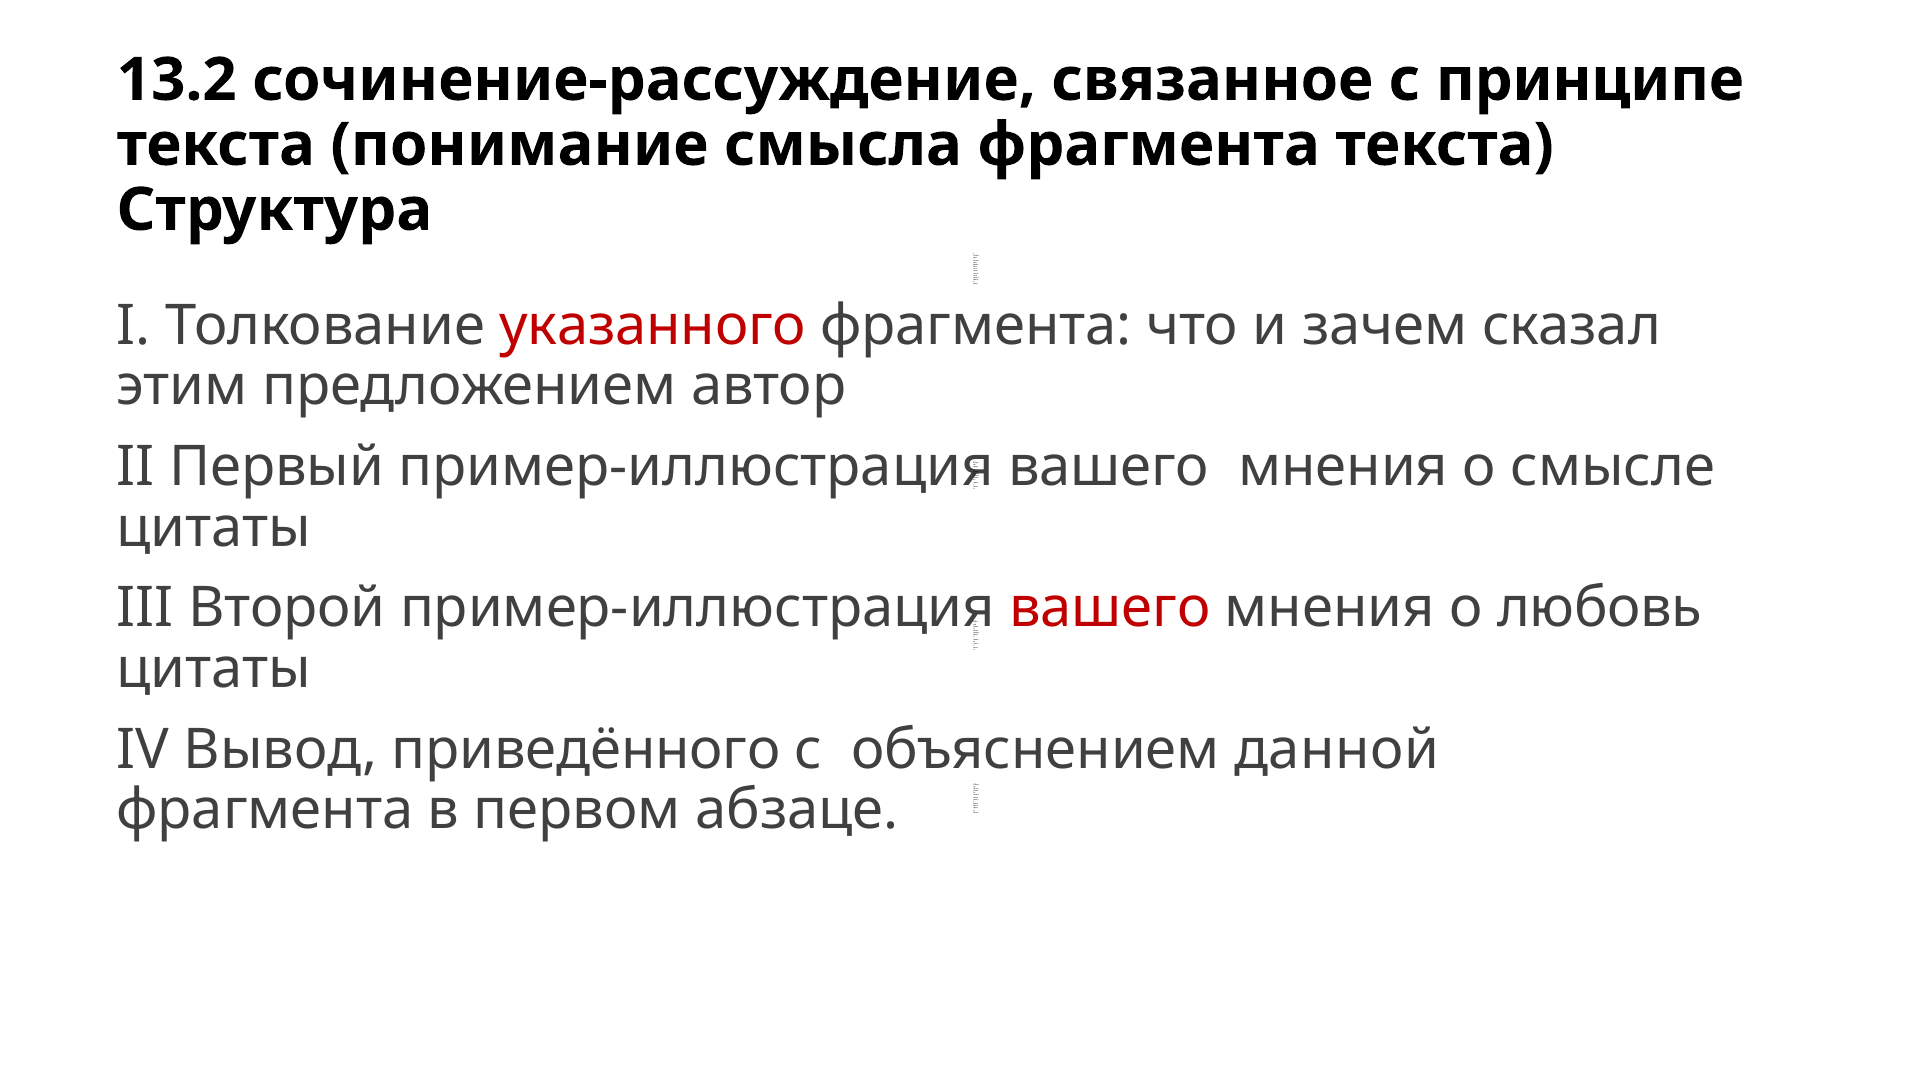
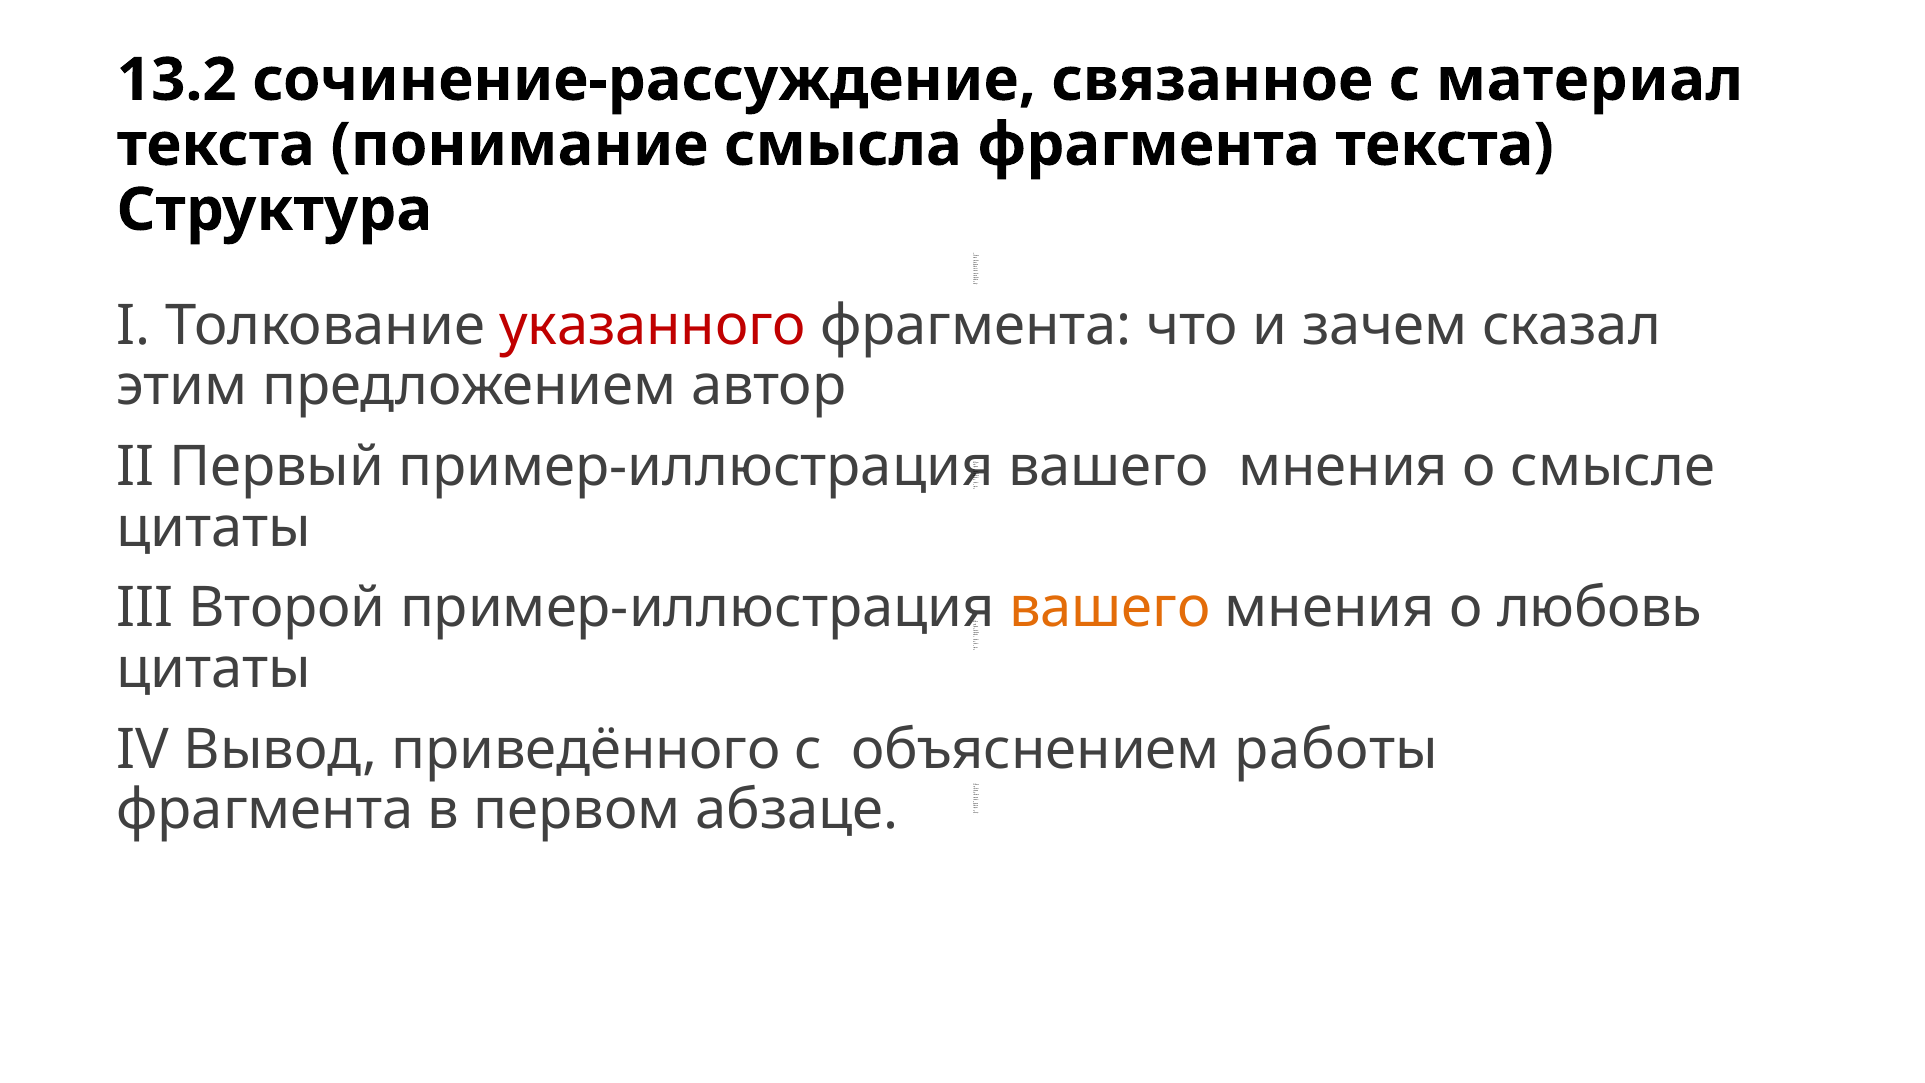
принципе: принципе -> материал
вашего at (1110, 608) colour: red -> orange
данной: данной -> работы
